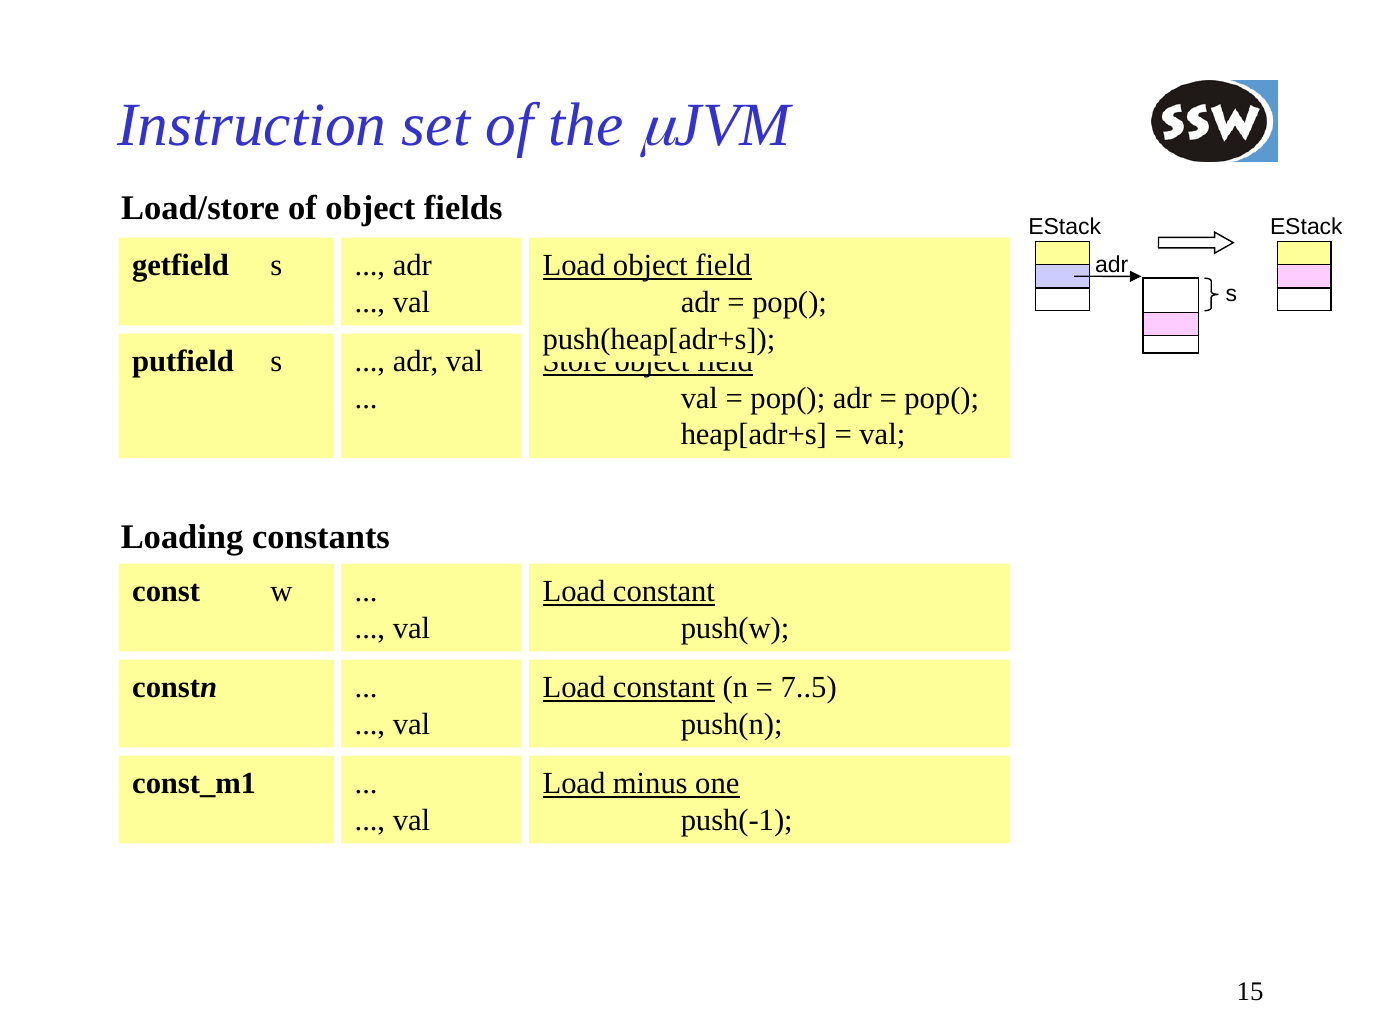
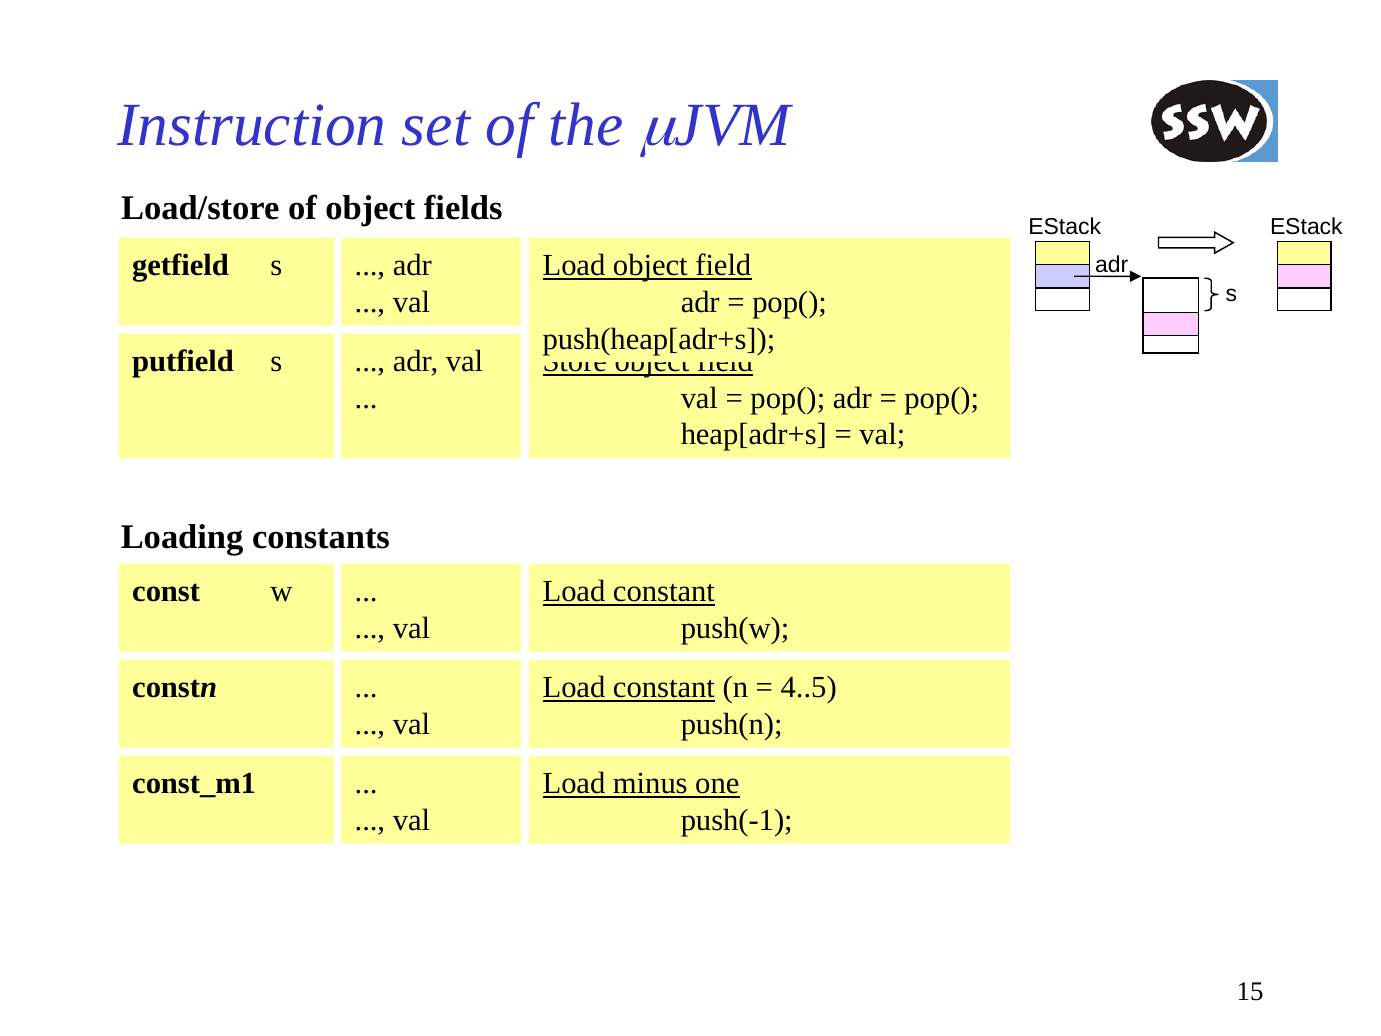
7..5: 7..5 -> 4..5
